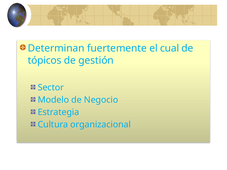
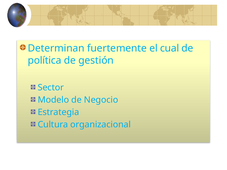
tópicos: tópicos -> política
